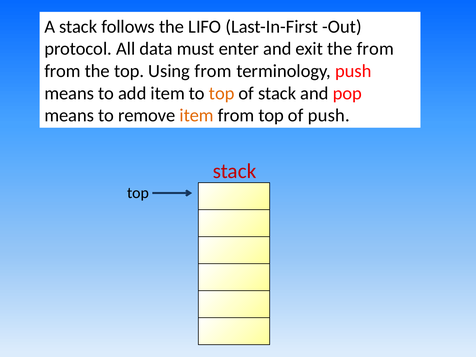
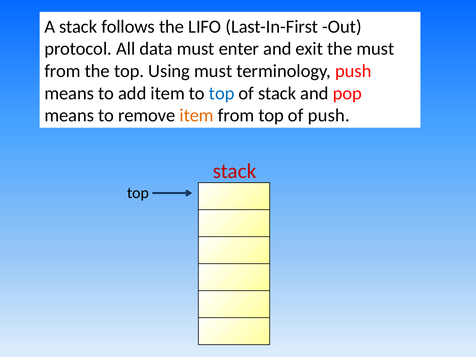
the from: from -> must
Using from: from -> must
top at (222, 93) colour: orange -> blue
